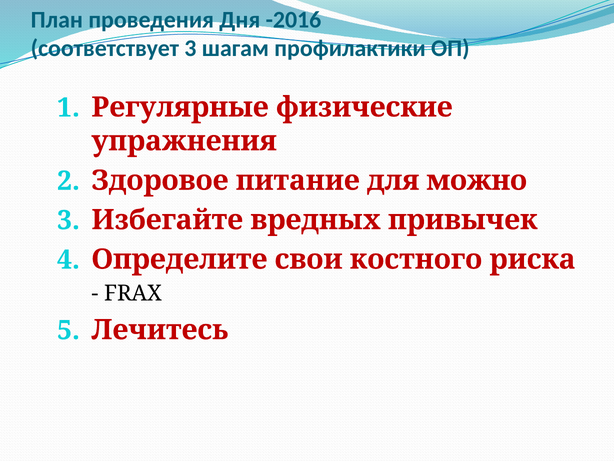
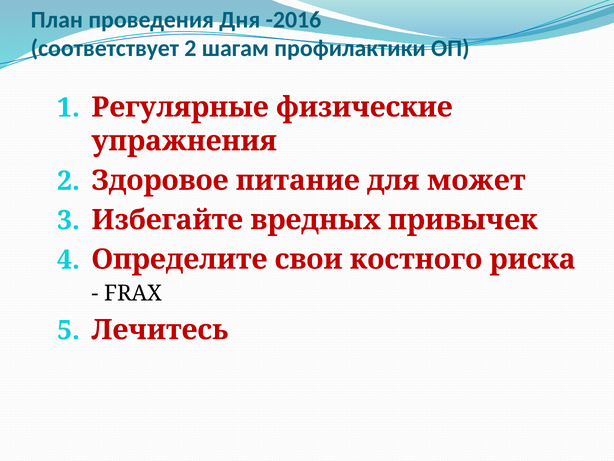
соответствует 3: 3 -> 2
можно: можно -> может
